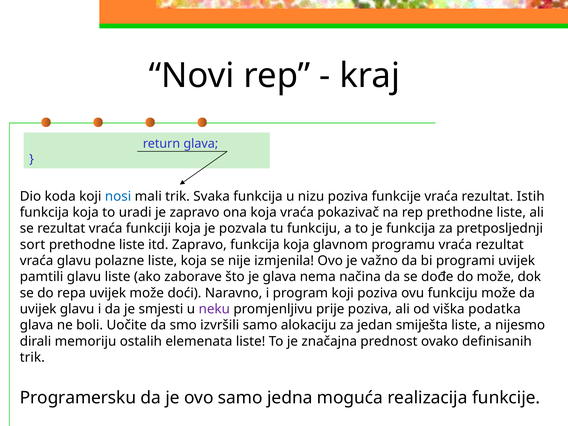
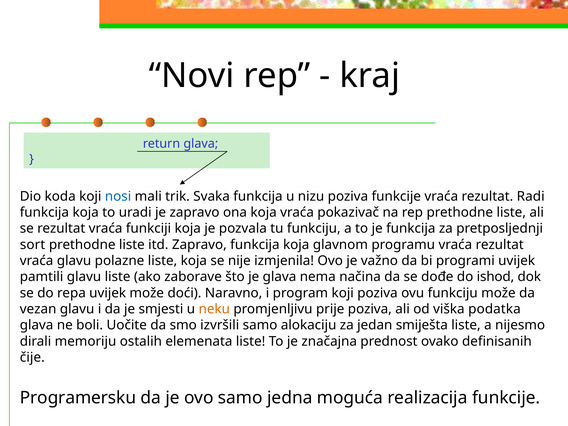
Istih: Istih -> Radi
do može: može -> ishod
uvijek at (38, 309): uvijek -> vezan
neku colour: purple -> orange
trik at (32, 357): trik -> čije
